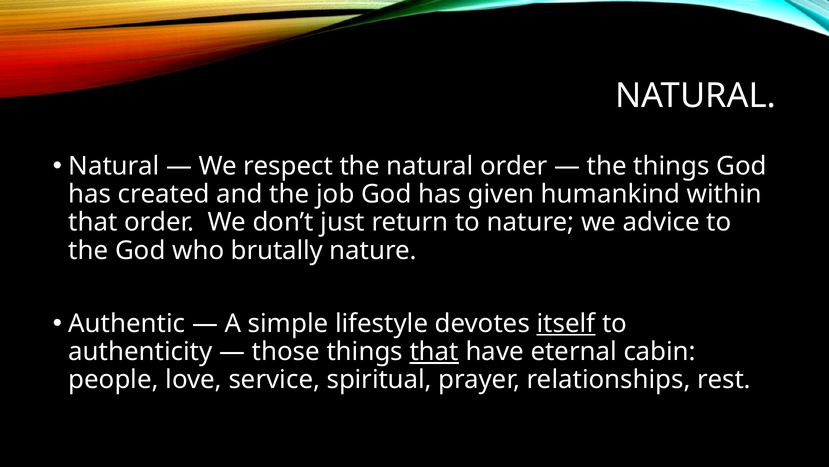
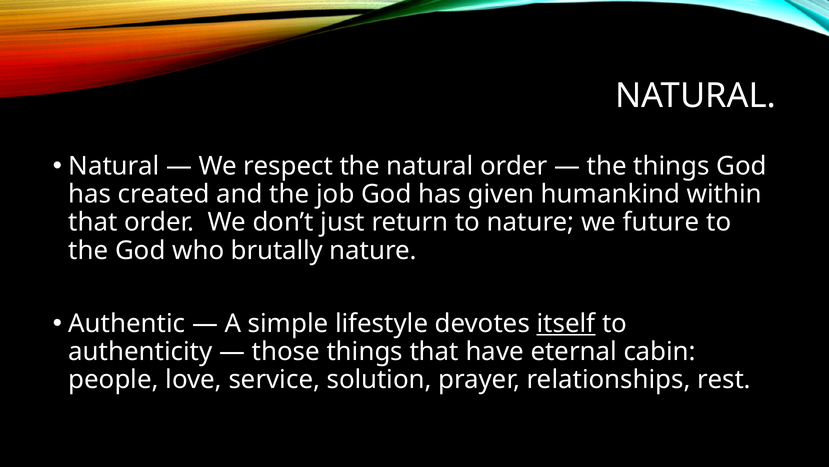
advice: advice -> future
that at (434, 351) underline: present -> none
spiritual: spiritual -> solution
